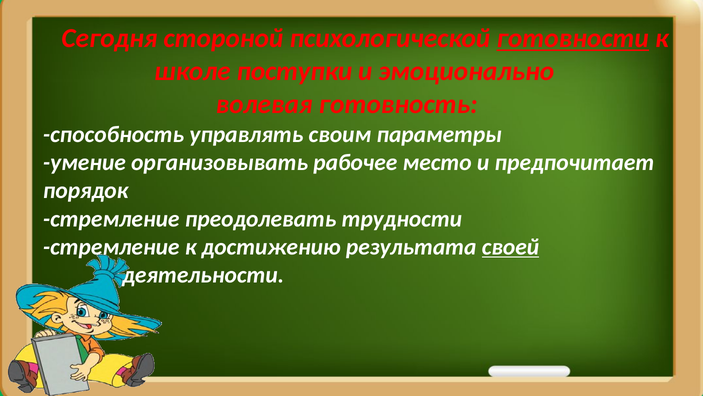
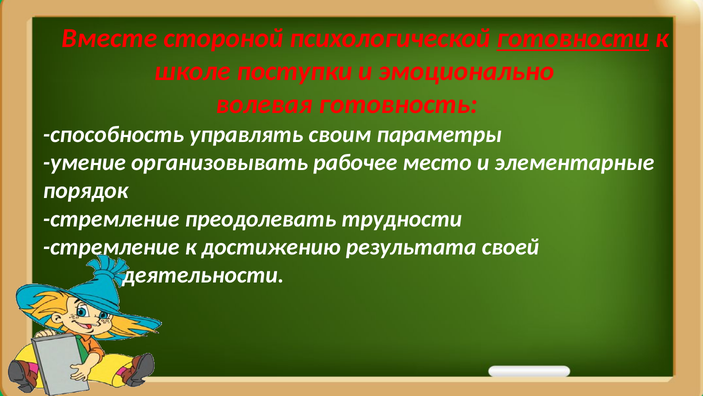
Сегодня: Сегодня -> Вместе
предпочитает: предпочитает -> элементарные
своей underline: present -> none
